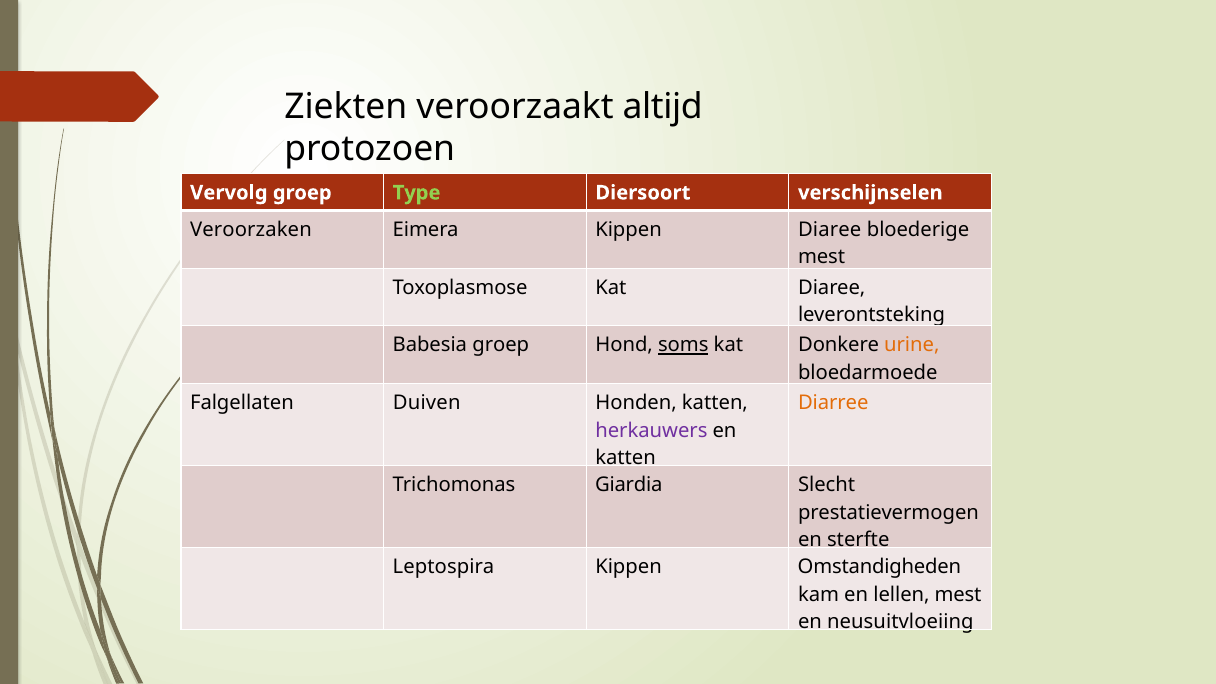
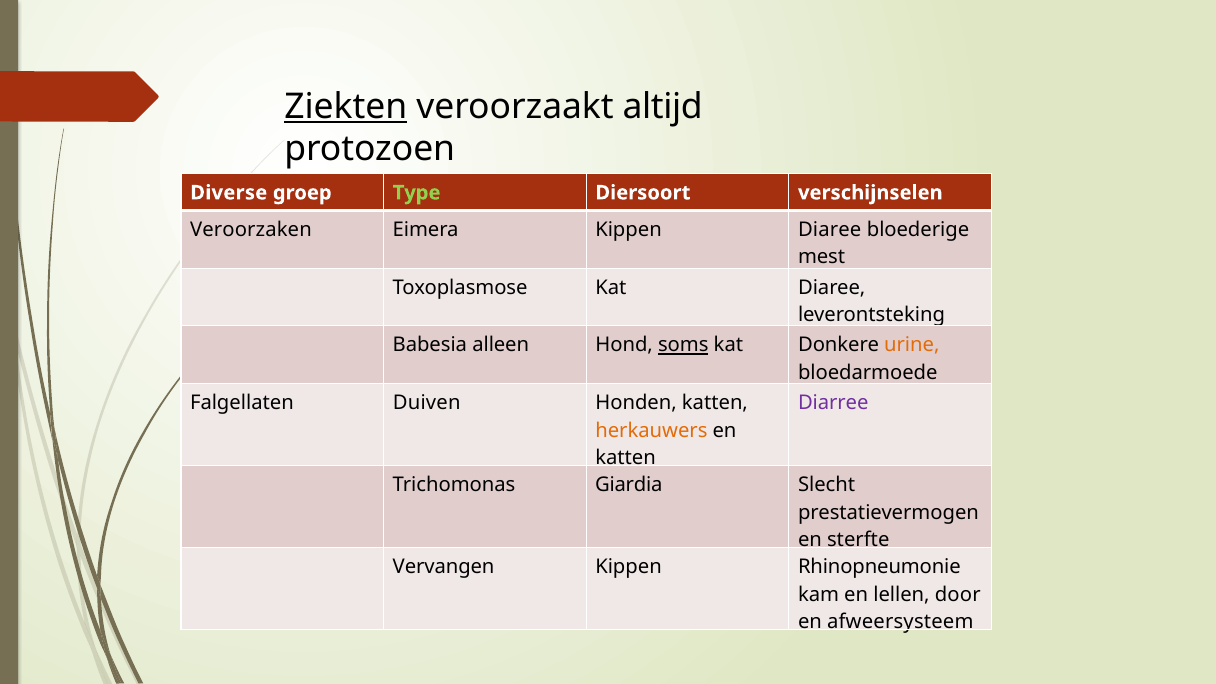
Ziekten underline: none -> present
Vervolg: Vervolg -> Diverse
Babesia groep: groep -> alleen
Diarree colour: orange -> purple
herkauwers colour: purple -> orange
Leptospira: Leptospira -> Vervangen
Omstandigheden: Omstandigheden -> Rhinopneumonie
lellen mest: mest -> door
neusuitvloeiing: neusuitvloeiing -> afweersysteem
